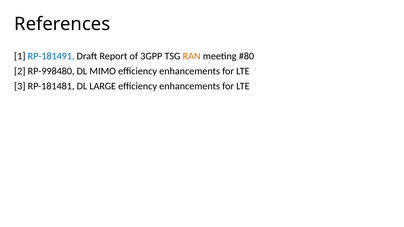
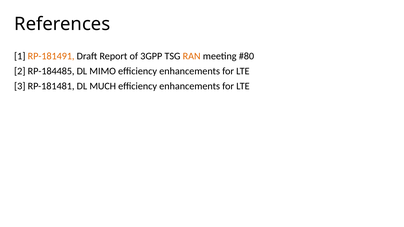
RP-181491 colour: blue -> orange
RP-998480: RP-998480 -> RP-184485
LARGE: LARGE -> MUCH
